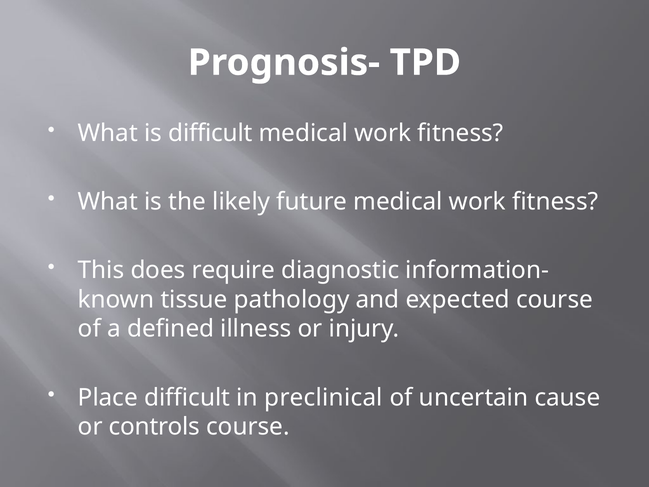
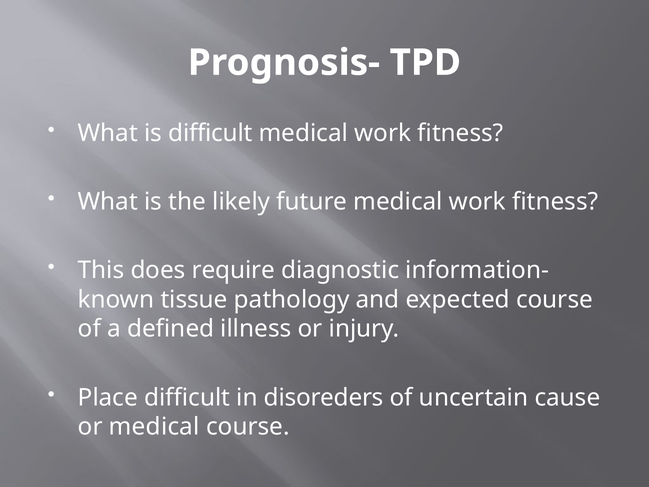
preclinical: preclinical -> disoreders
or controls: controls -> medical
